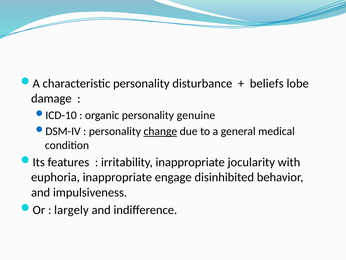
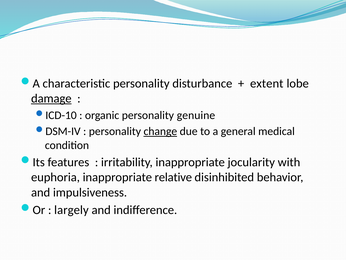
beliefs: beliefs -> extent
damage underline: none -> present
engage: engage -> relative
